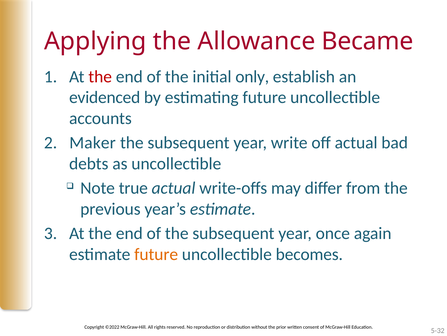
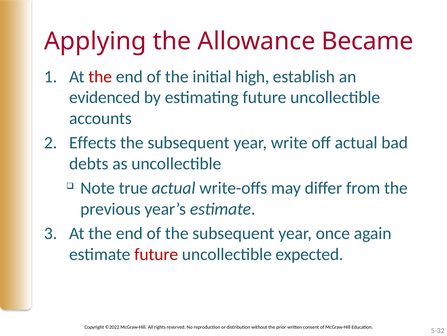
only: only -> high
Maker: Maker -> Effects
future at (156, 254) colour: orange -> red
becomes: becomes -> expected
